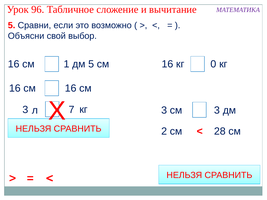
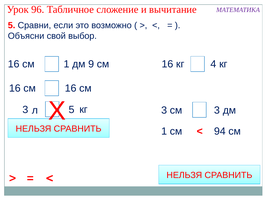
дм 5: 5 -> 9
0: 0 -> 4
7 at (72, 110): 7 -> 5
СРАВНИТЬ 2: 2 -> 1
28: 28 -> 94
